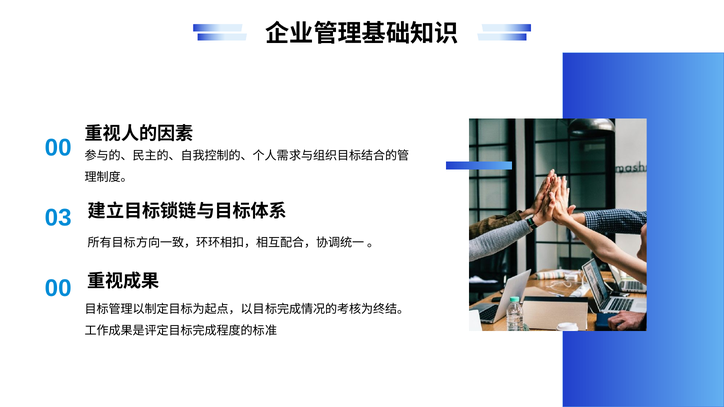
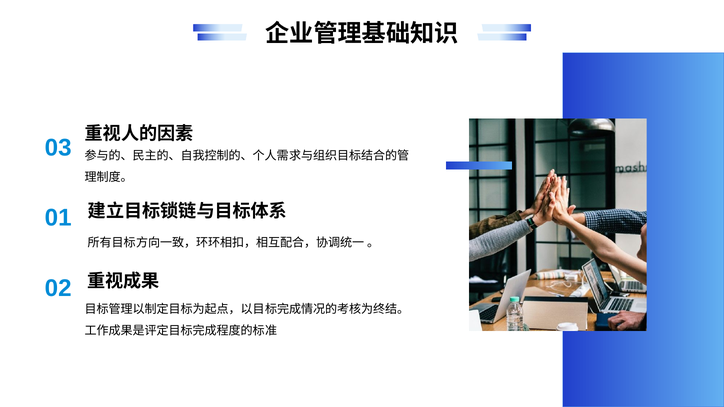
0 at (65, 148): 0 -> 3
3: 3 -> 1
0 at (65, 288): 0 -> 2
